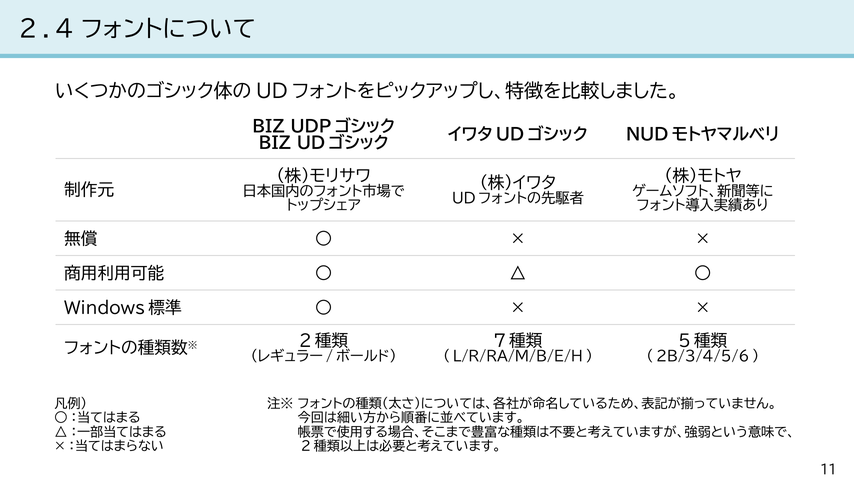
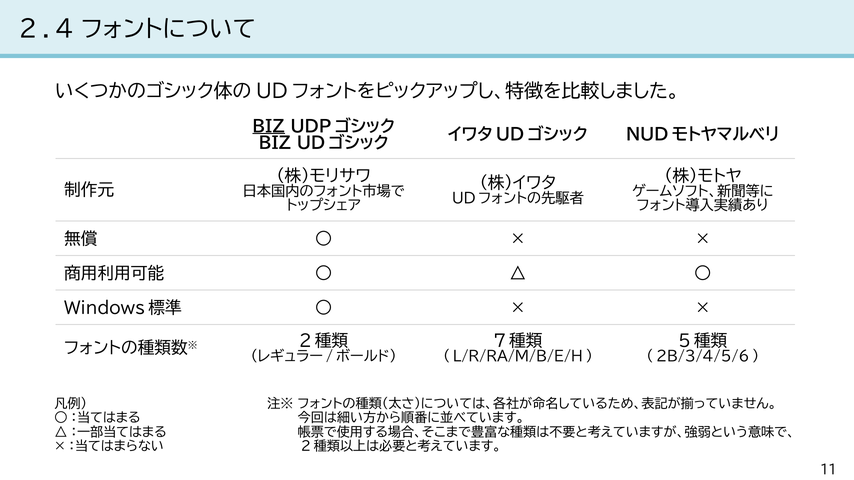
BIZ at (269, 127) underline: none -> present
